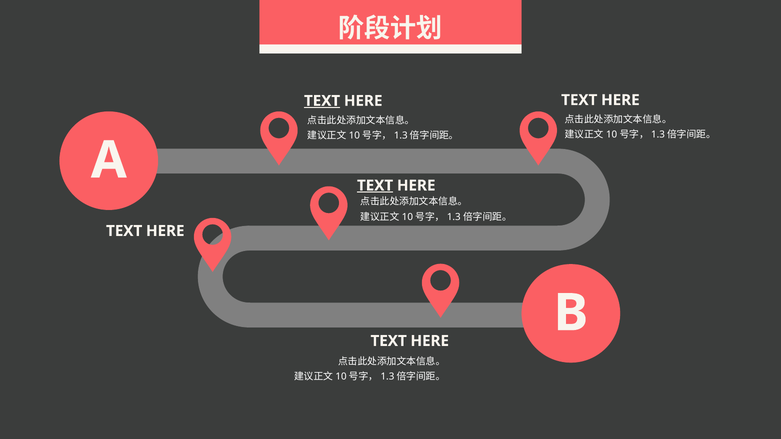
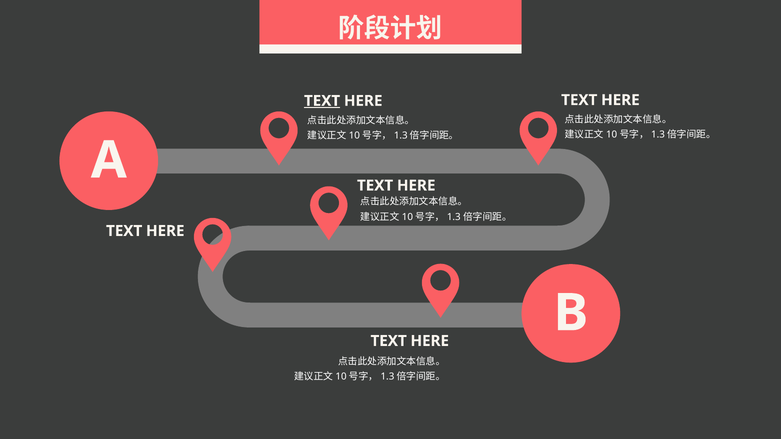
TEXT at (375, 186) underline: present -> none
